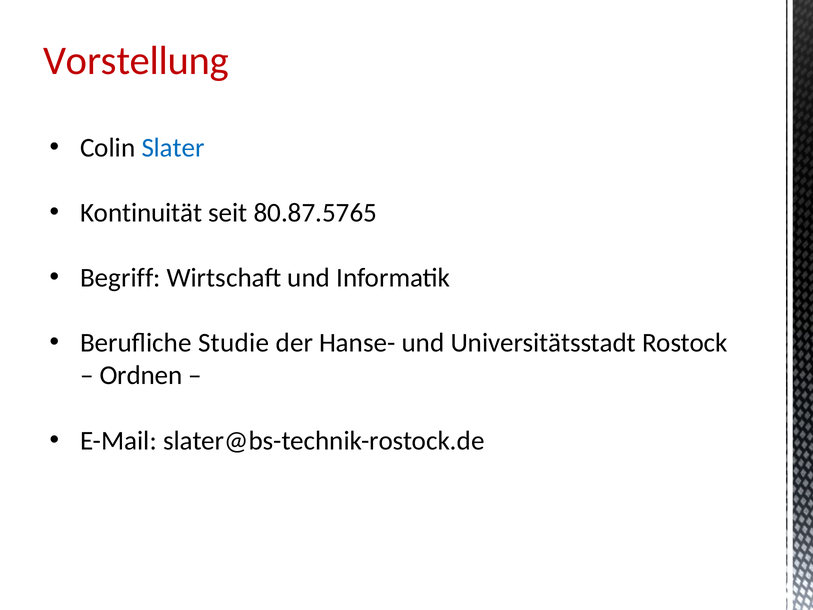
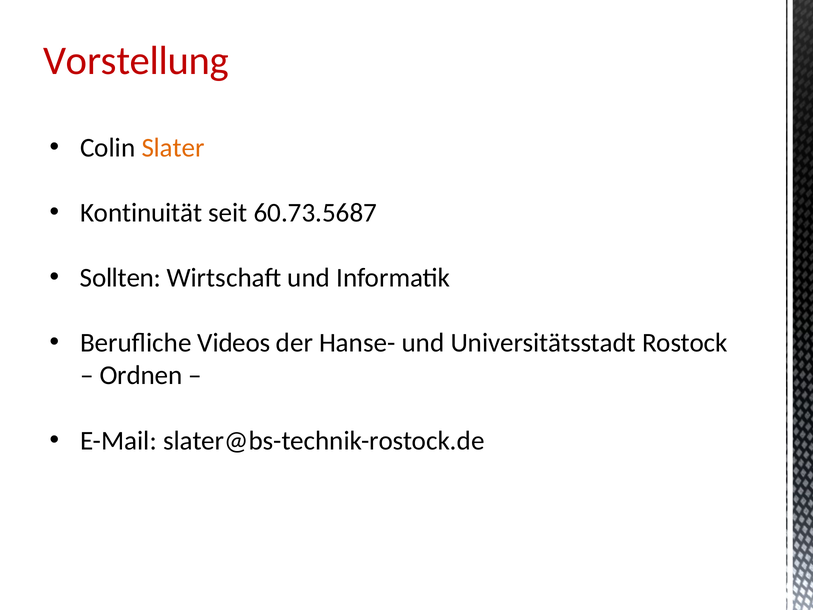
Slater colour: blue -> orange
80.87.5765: 80.87.5765 -> 60.73.5687
Begriff: Begriff -> Sollten
Studie: Studie -> Videos
